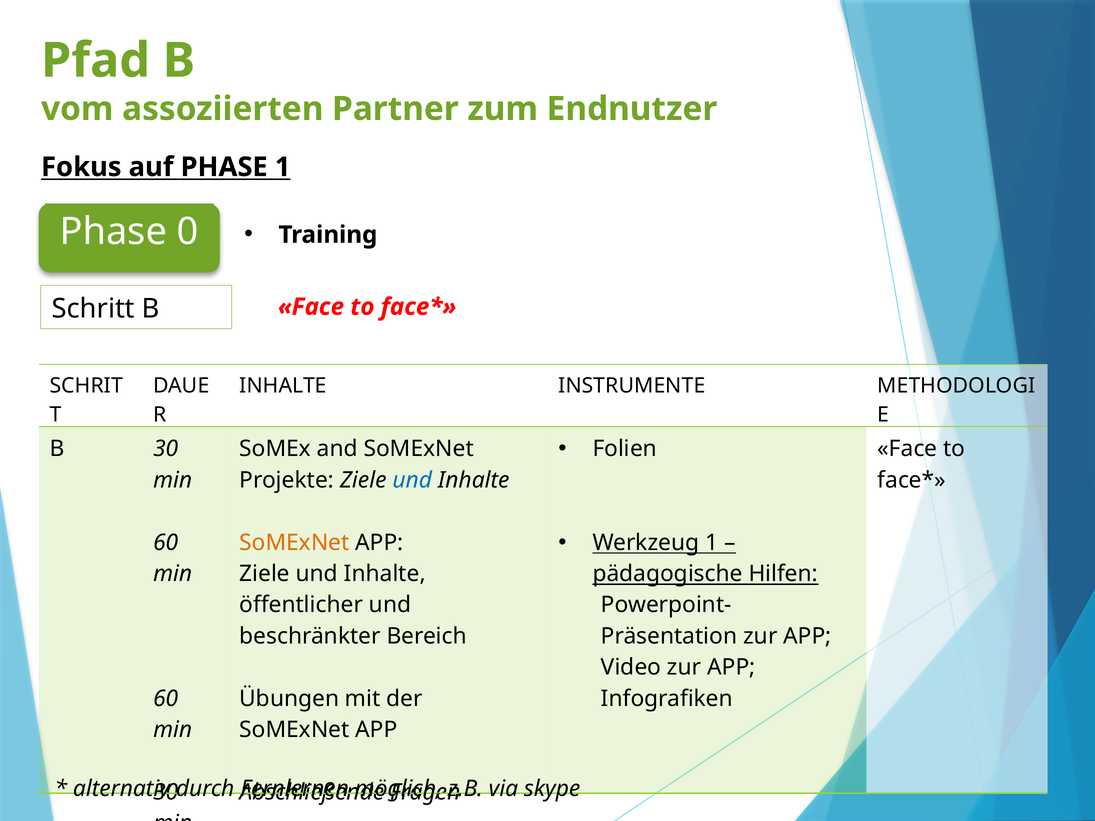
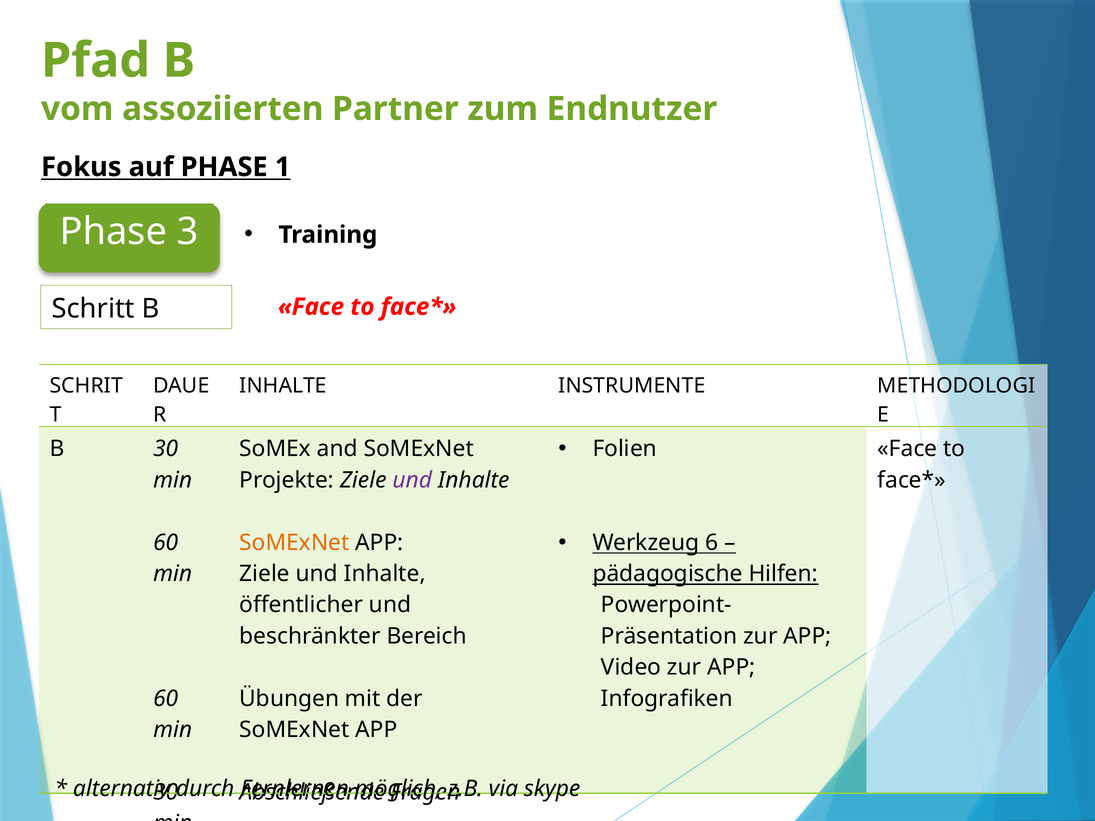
0: 0 -> 3
und at (412, 480) colour: blue -> purple
Werkzeug 1: 1 -> 6
